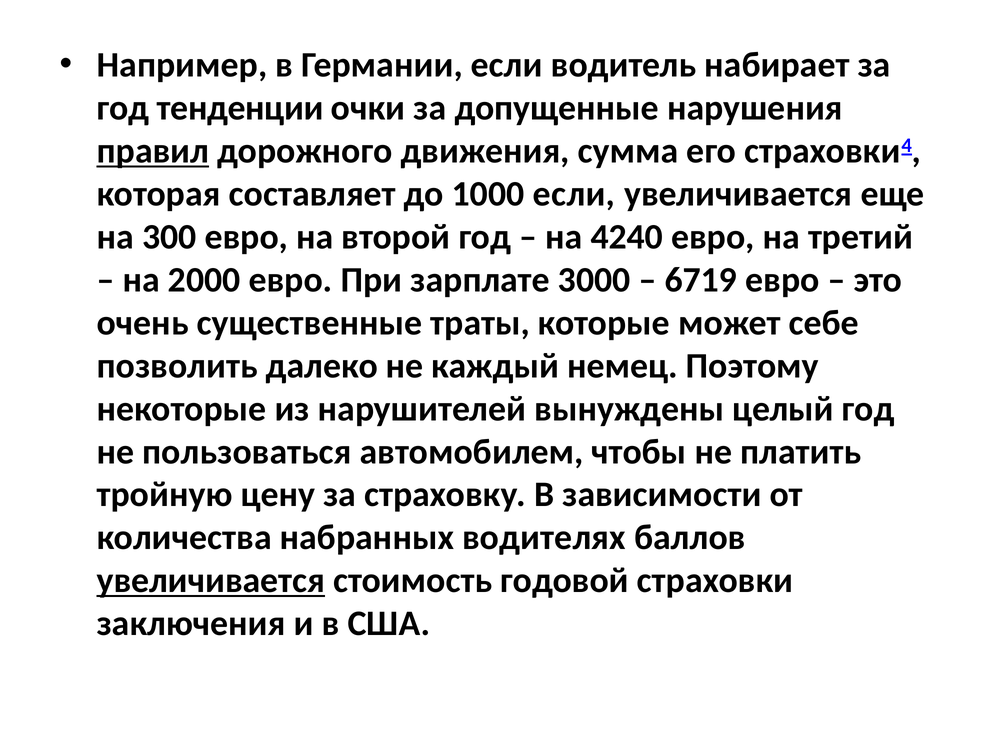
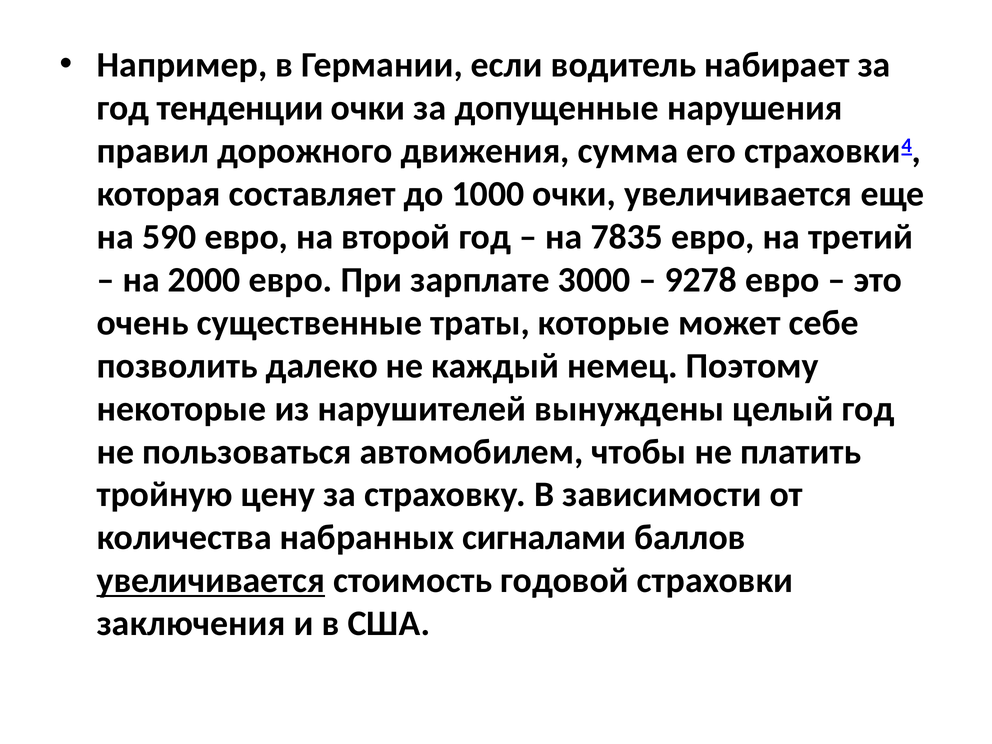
правил underline: present -> none
1000 если: если -> очки
300: 300 -> 590
4240: 4240 -> 7835
6719: 6719 -> 9278
водителях: водителях -> сигналами
